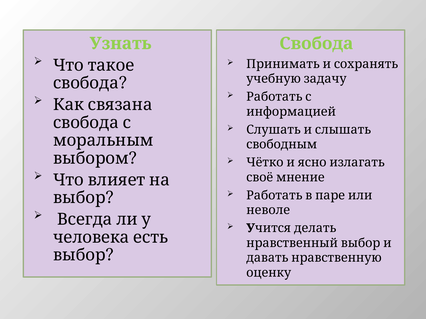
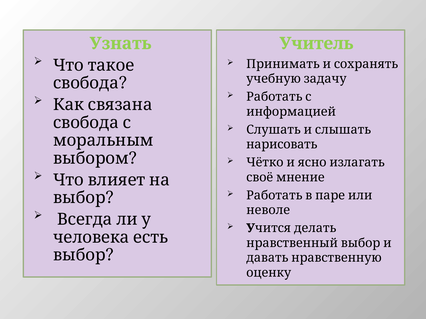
Свобода at (316, 44): Свобода -> Учитель
свободным: свободным -> нарисовать
